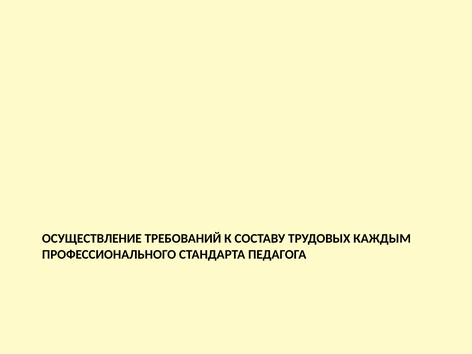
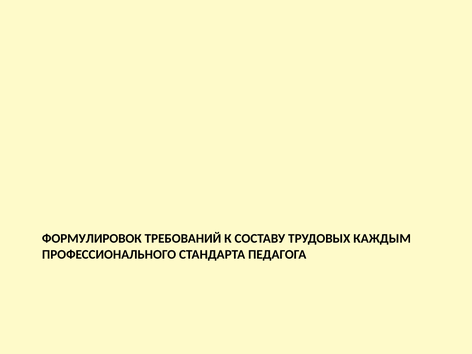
ОСУЩЕСТВЛЕНИЕ: ОСУЩЕСТВЛЕНИЕ -> ФОРМУЛИРОВОК
